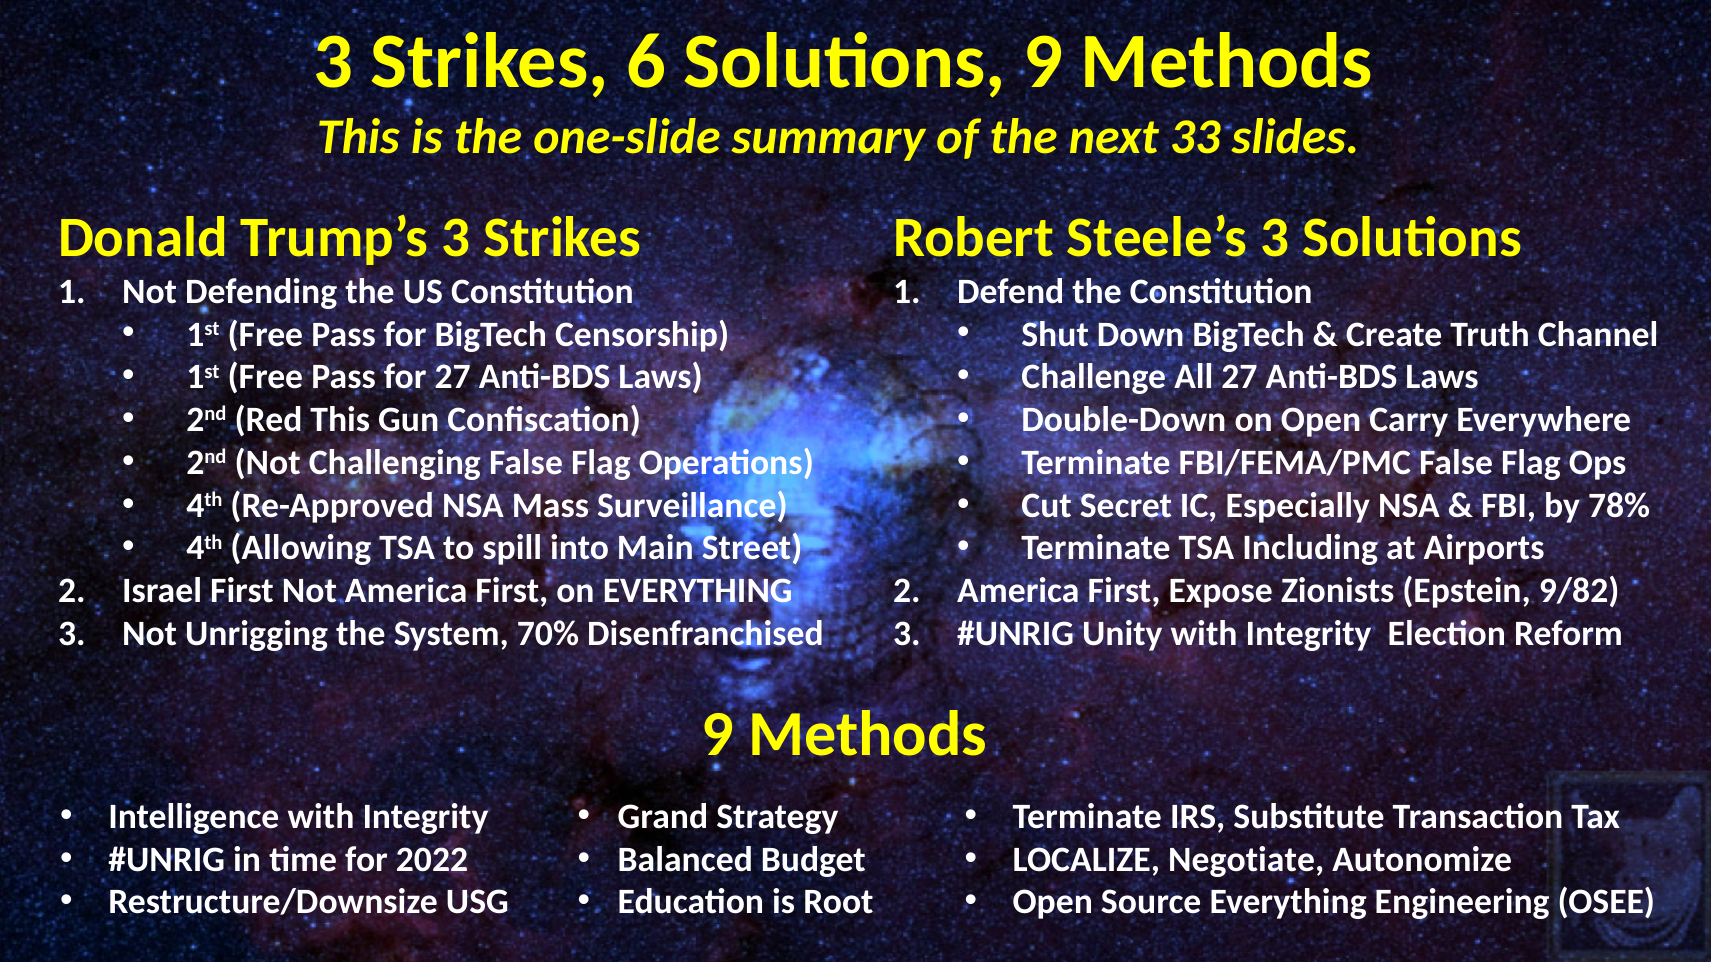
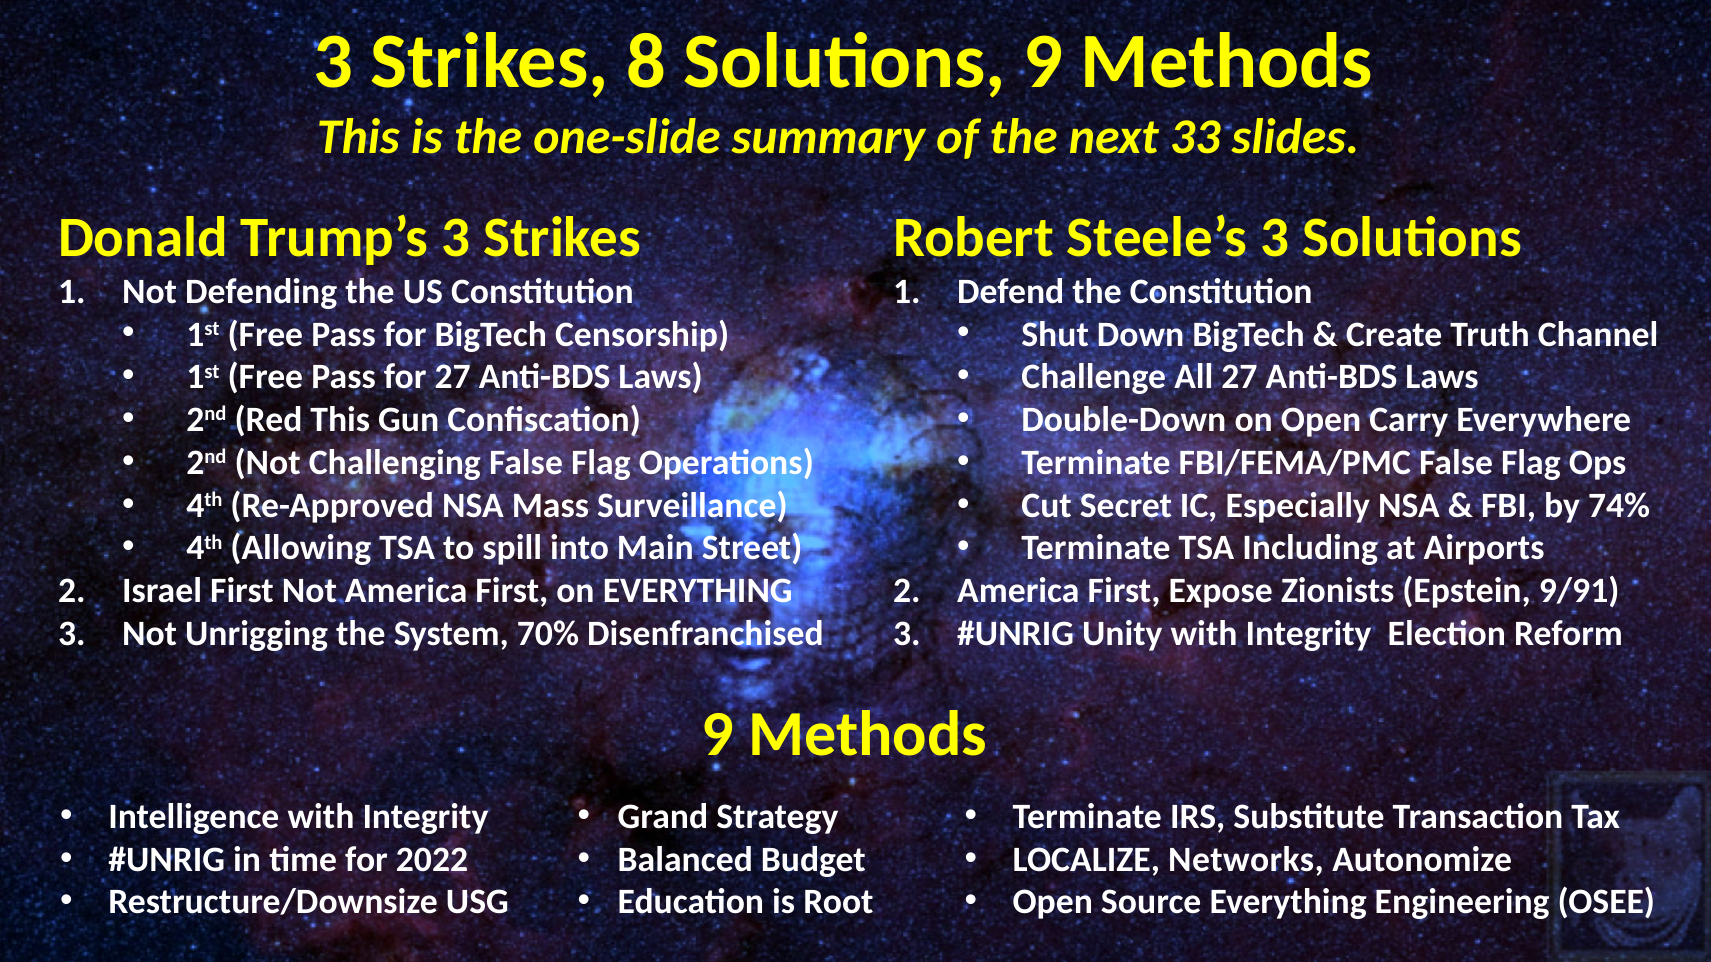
6: 6 -> 8
78%: 78% -> 74%
9/82: 9/82 -> 9/91
Negotiate: Negotiate -> Networks
